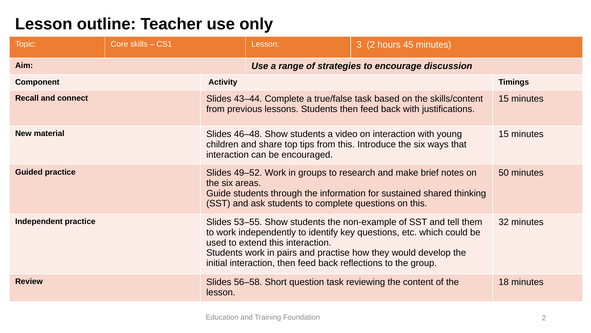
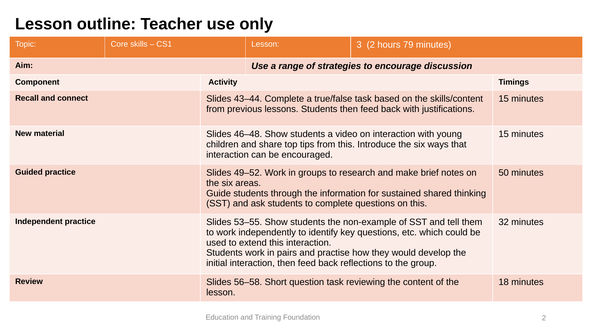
45: 45 -> 79
